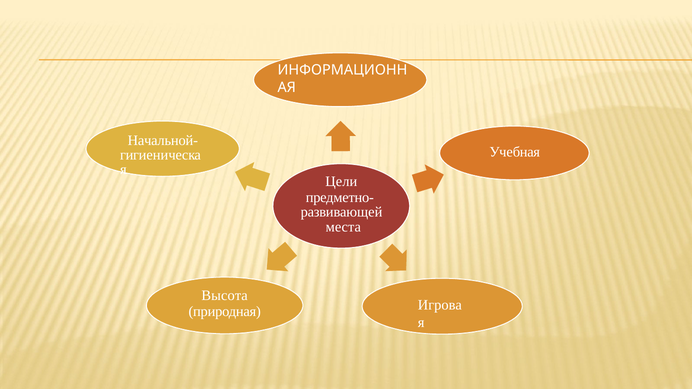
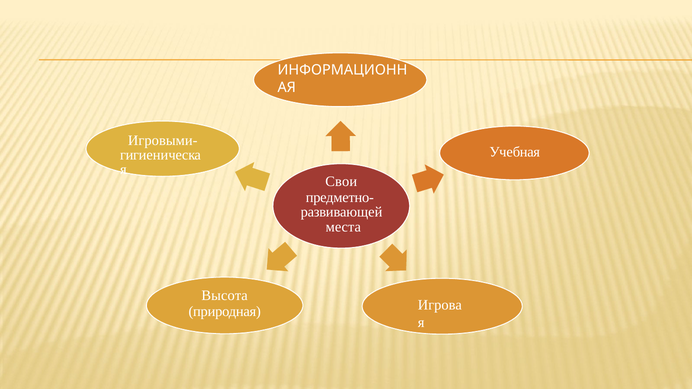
Начальной-: Начальной- -> Игровыми-
Цели: Цели -> Свои
